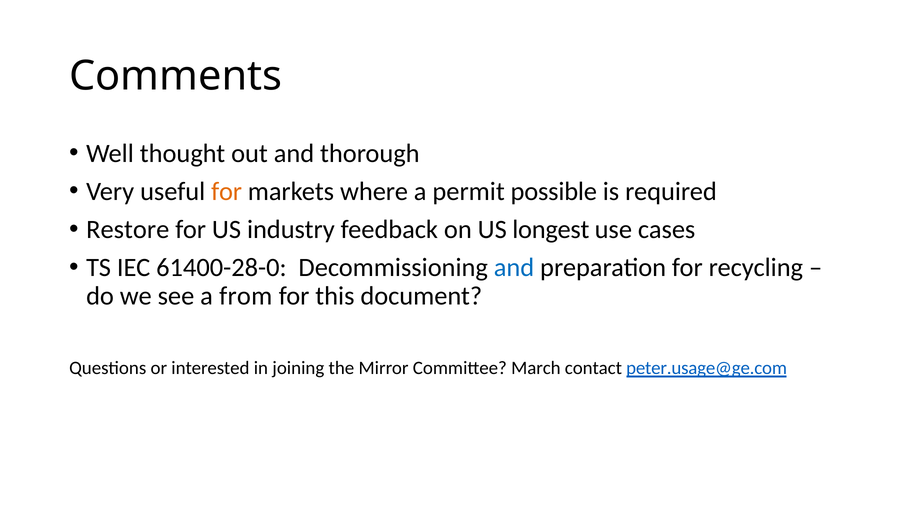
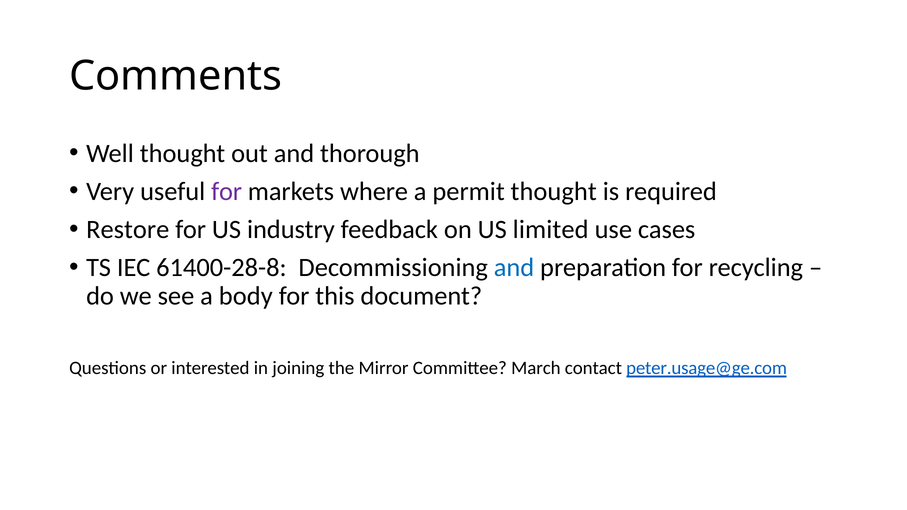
for at (227, 191) colour: orange -> purple
permit possible: possible -> thought
longest: longest -> limited
61400-28-0: 61400-28-0 -> 61400-28-8
from: from -> body
